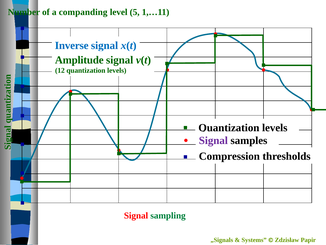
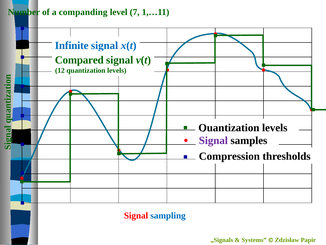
5: 5 -> 7
Inverse: Inverse -> Infinite
Amplitude: Amplitude -> Compared
sampling colour: green -> blue
